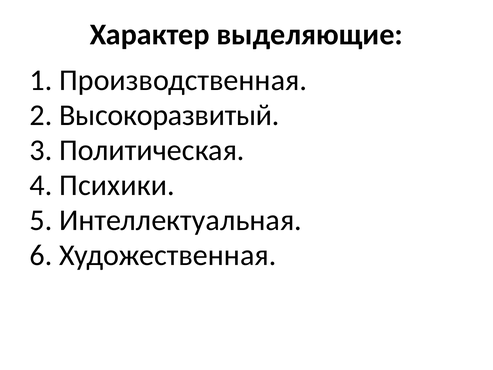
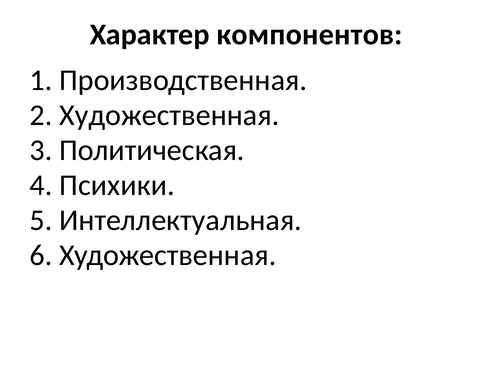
выделяющие: выделяющие -> компонентов
2 Высокоразвитый: Высокоразвитый -> Художественная
